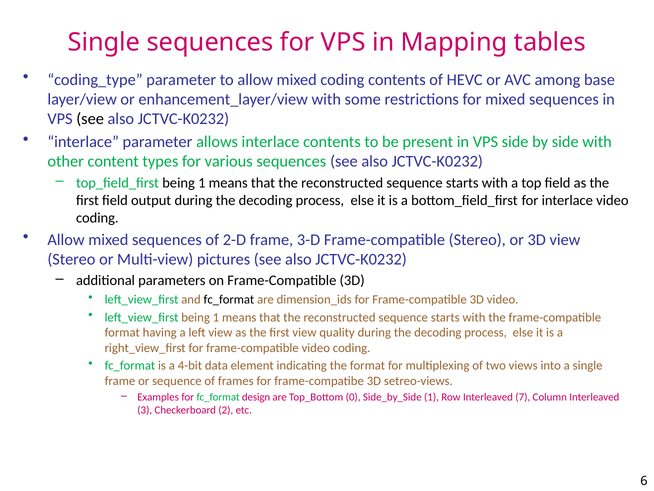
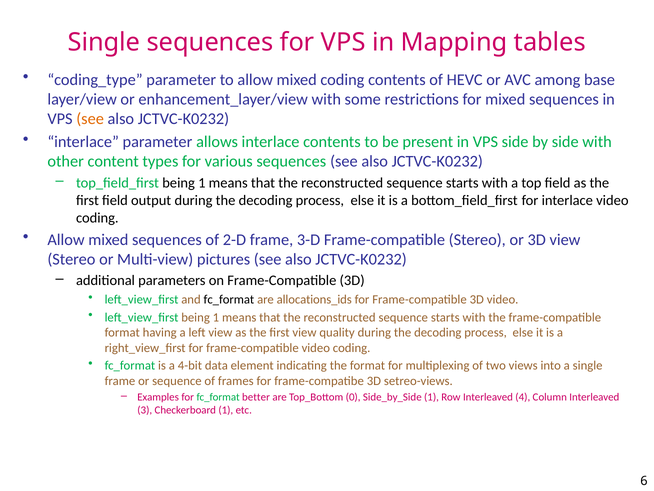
see at (90, 119) colour: black -> orange
dimension_ids: dimension_ids -> allocations_ids
design: design -> better
7: 7 -> 4
Checkerboard 2: 2 -> 1
